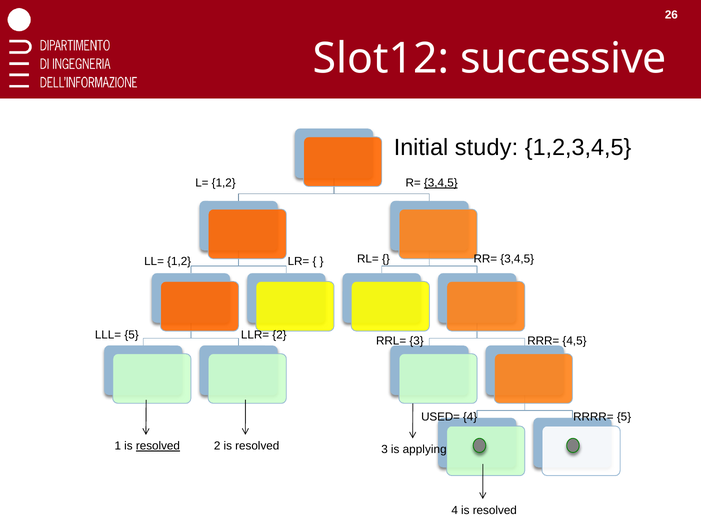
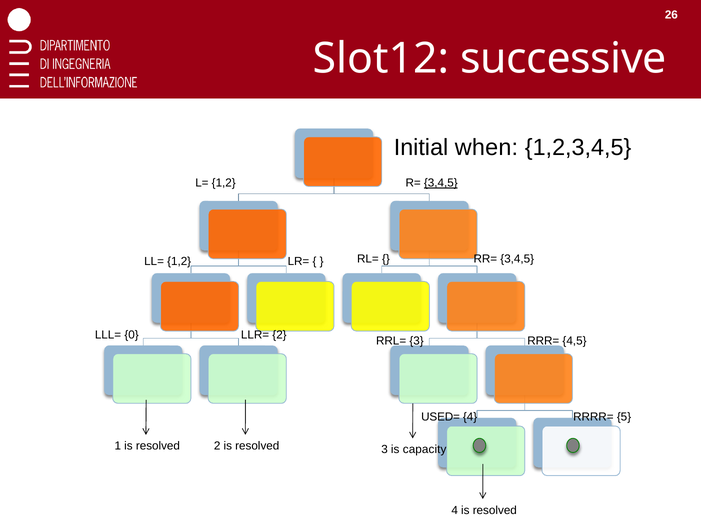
study: study -> when
LLL= 5: 5 -> 0
resolved at (158, 446) underline: present -> none
applying: applying -> capacity
